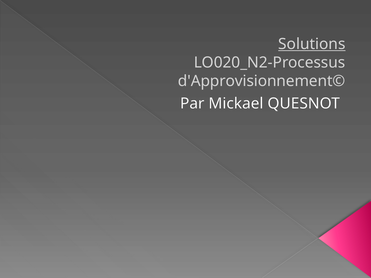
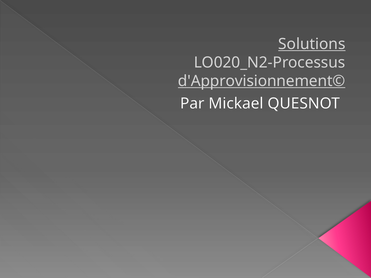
d'Approvisionnement© underline: none -> present
